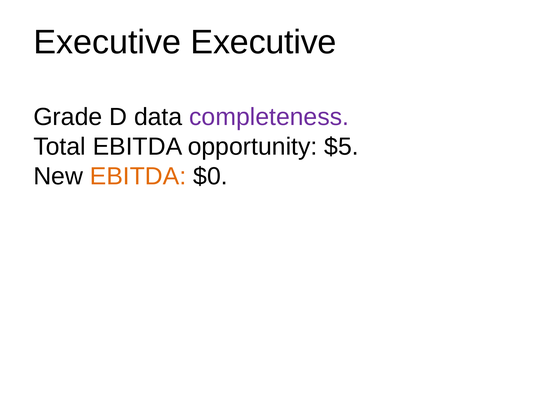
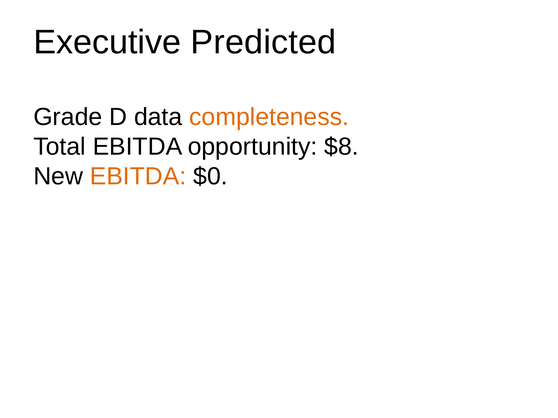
Executive Executive: Executive -> Predicted
completeness colour: purple -> orange
$5: $5 -> $8
